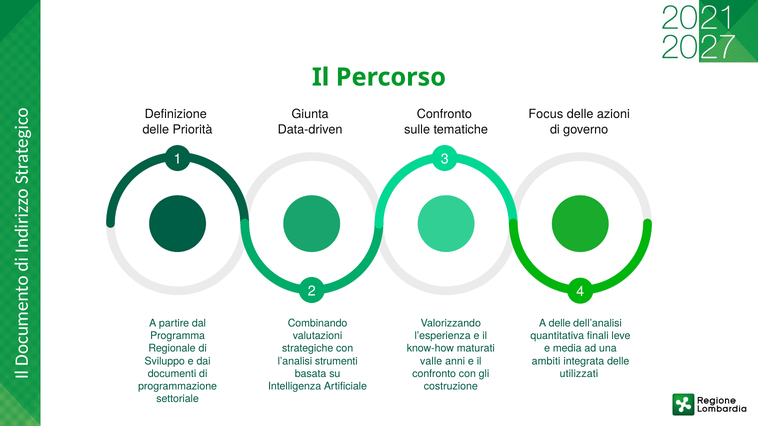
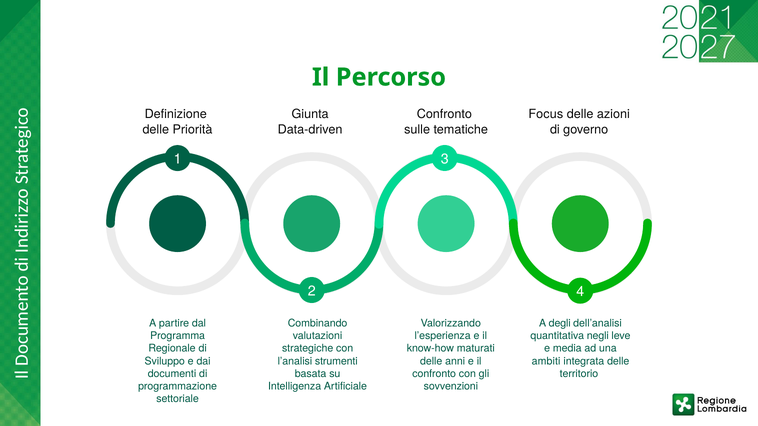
A delle: delle -> degli
finali: finali -> negli
valle at (431, 361): valle -> delle
utilizzati: utilizzati -> territorio
costruzione: costruzione -> sovvenzioni
